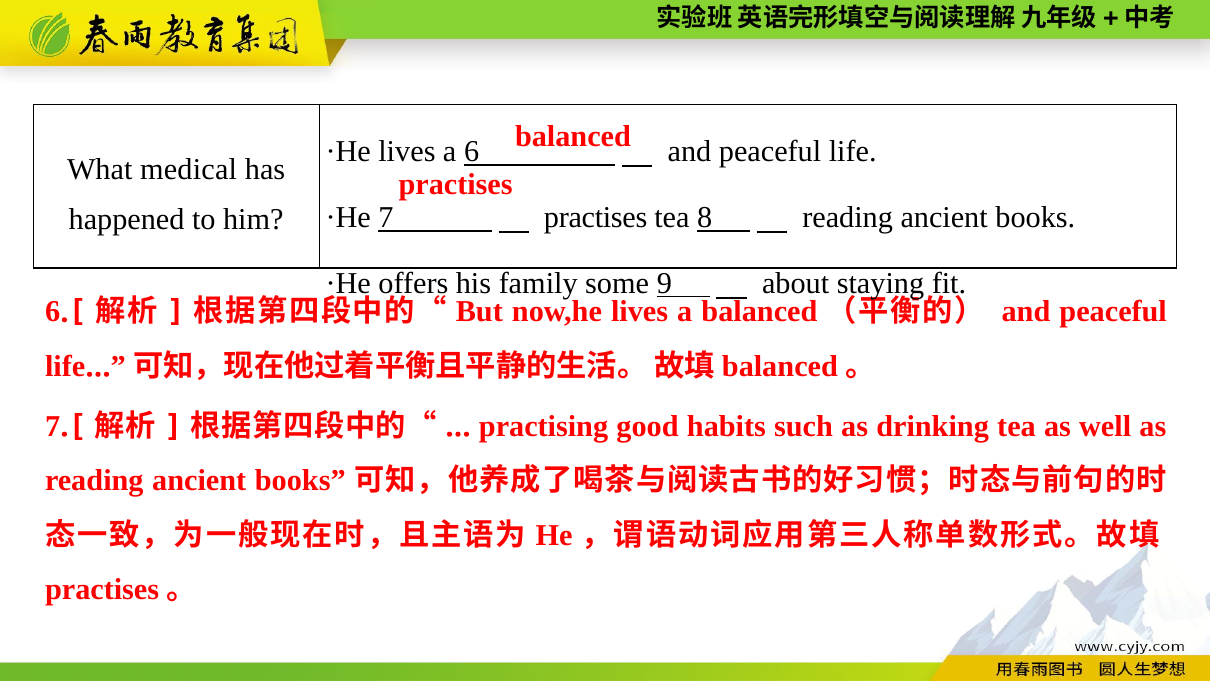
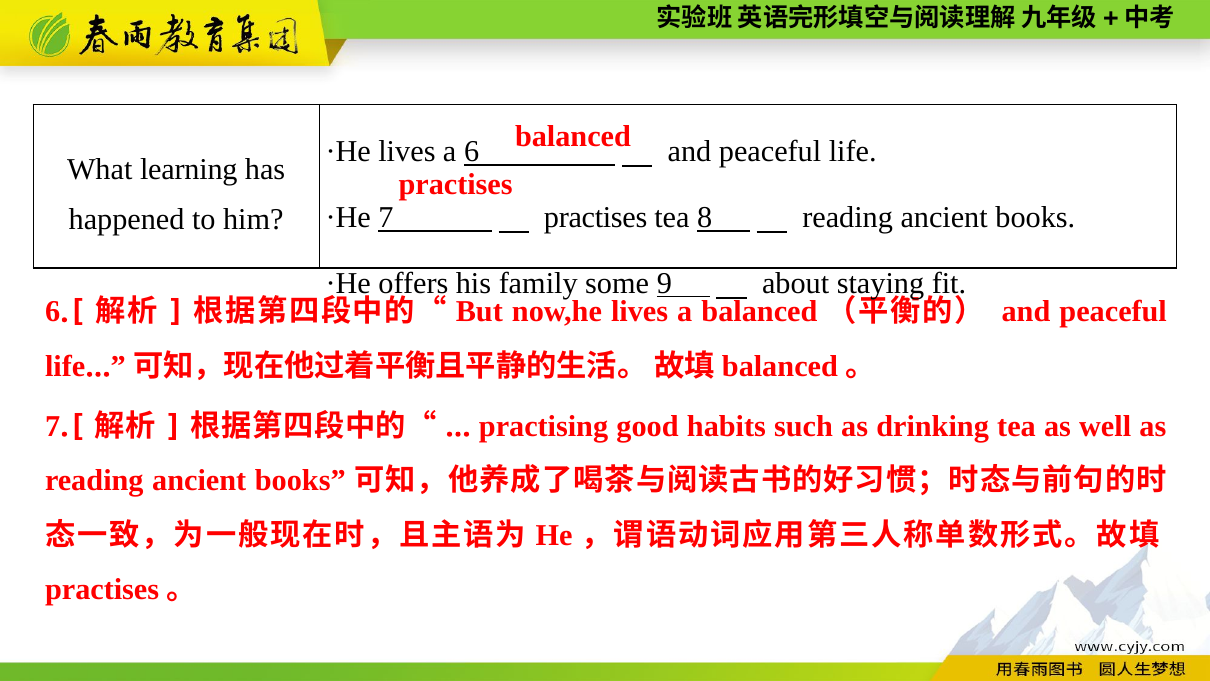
medical: medical -> learning
